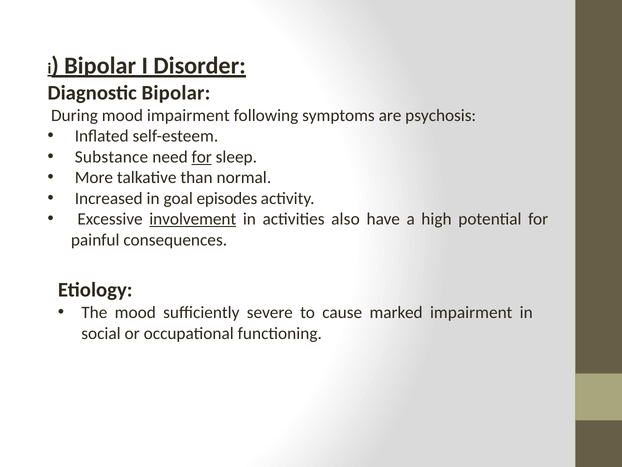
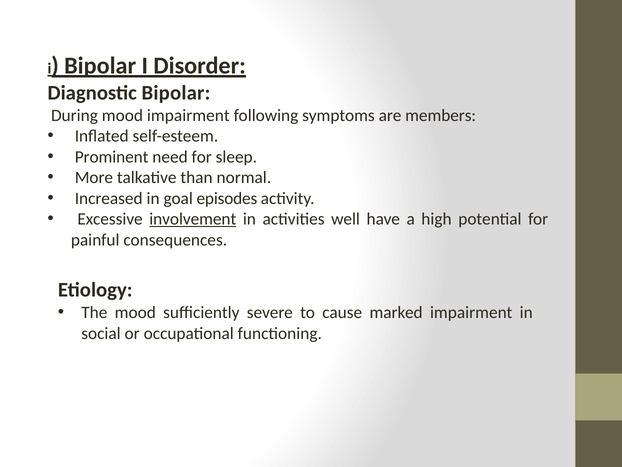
psychosis: psychosis -> members
Substance: Substance -> Prominent
for at (202, 157) underline: present -> none
also: also -> well
